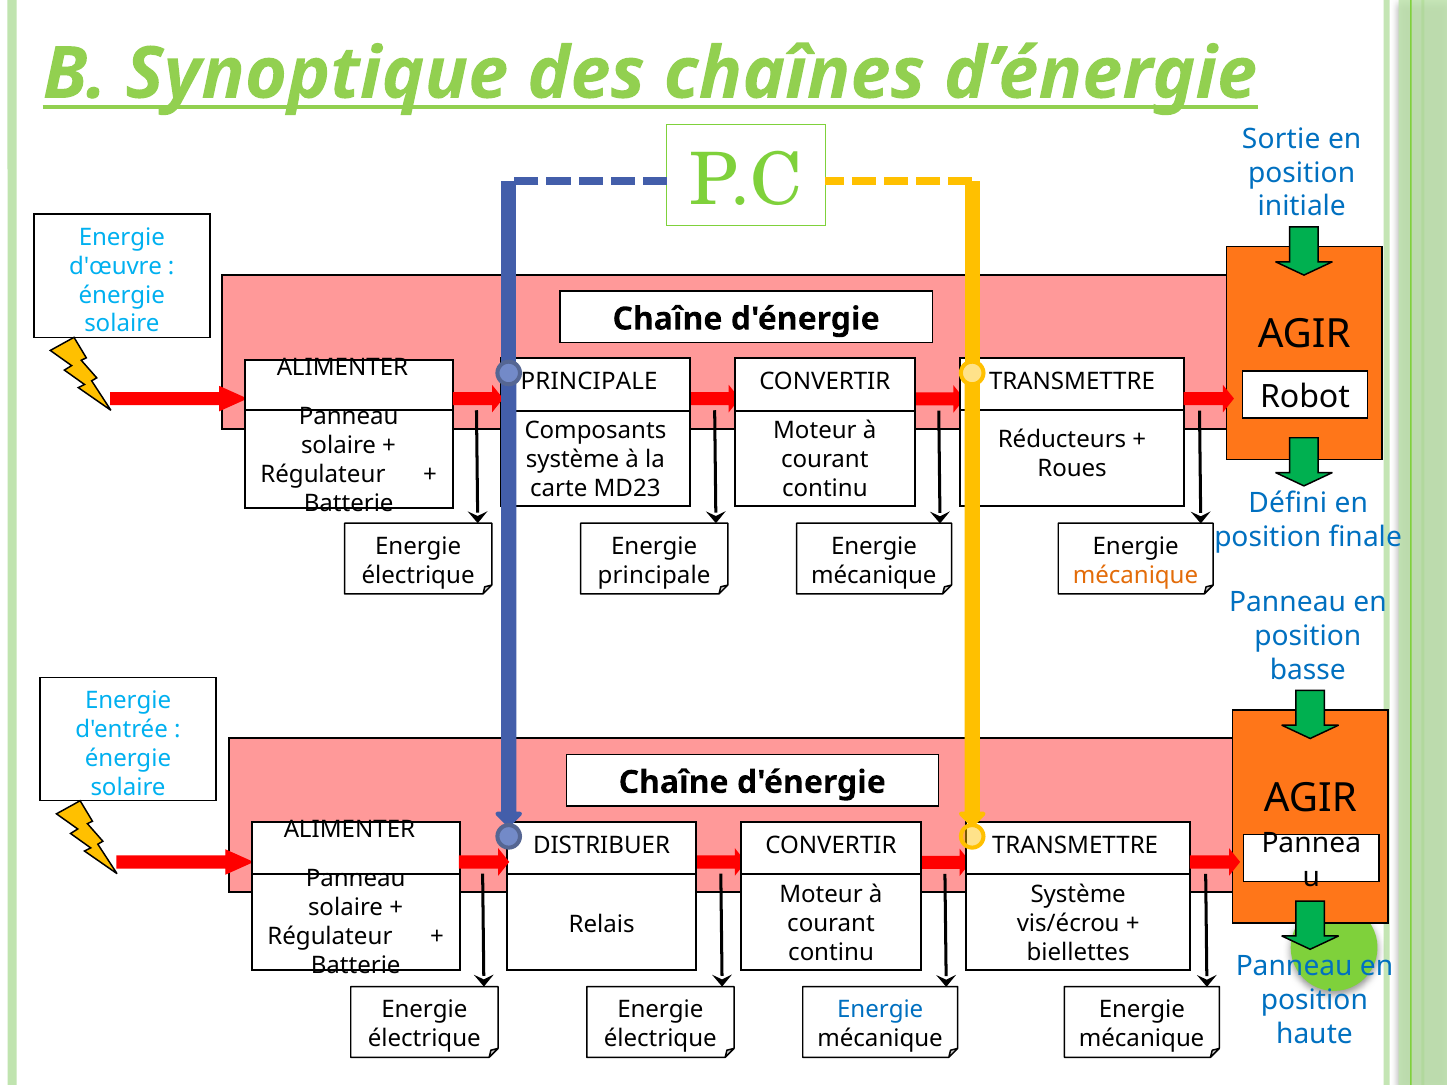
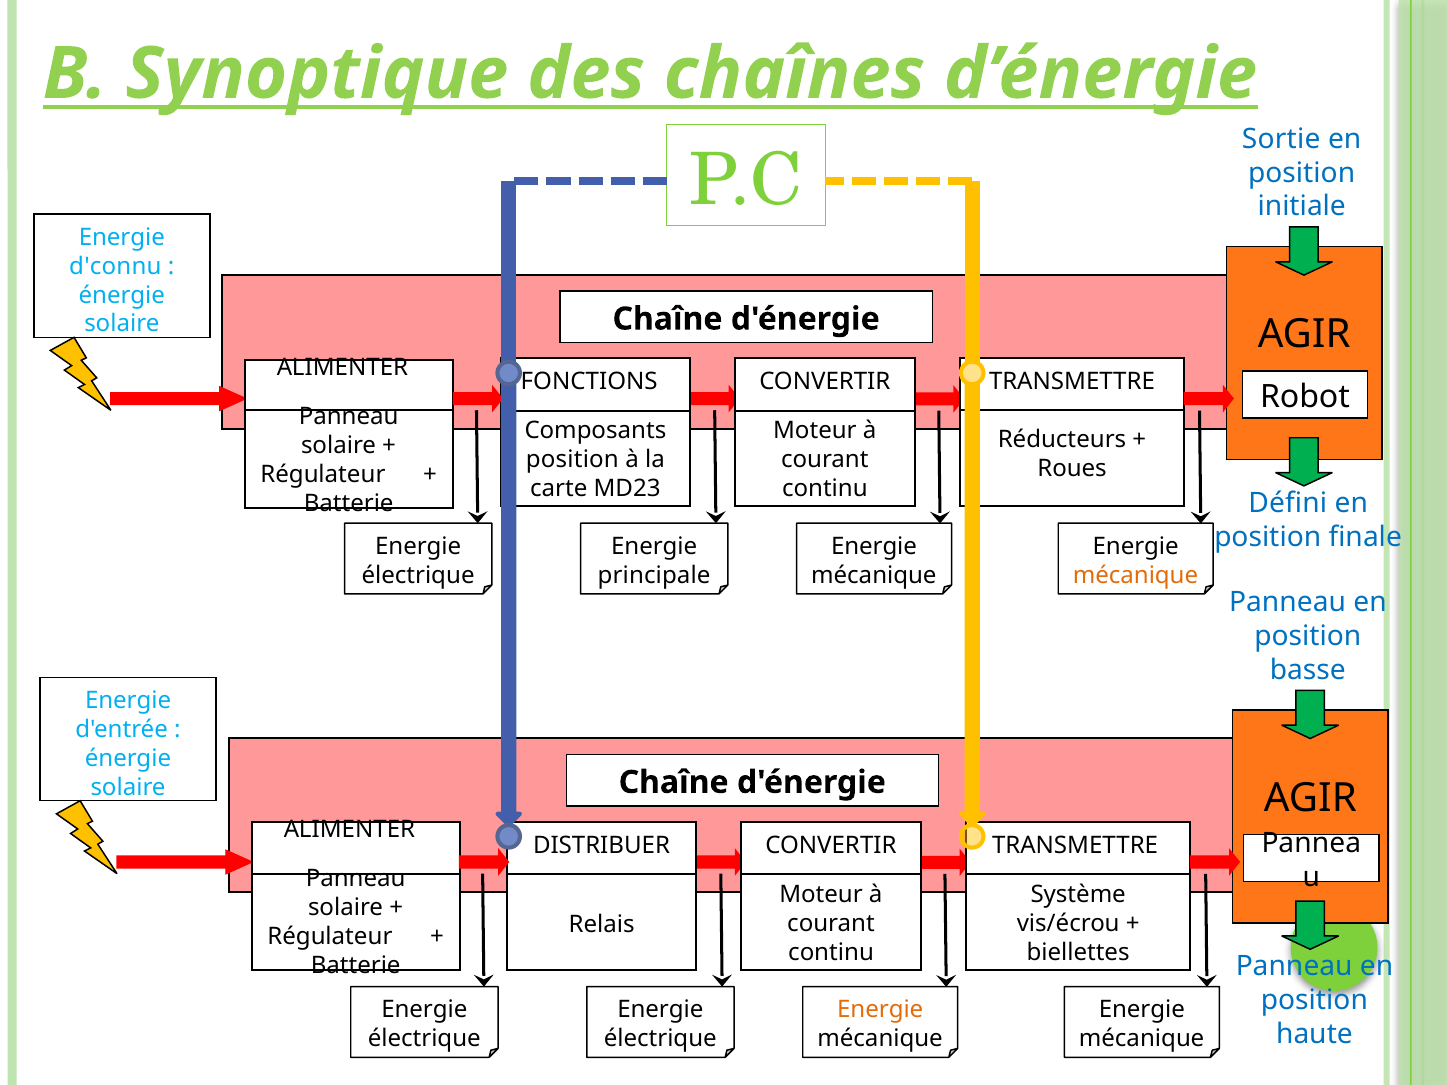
d'œuvre: d'œuvre -> d'connu
PRINCIPALE at (589, 382): PRINCIPALE -> FONCTIONS
système at (573, 460): système -> position
Energie at (880, 1010) colour: blue -> orange
